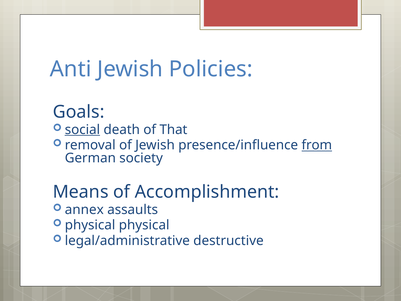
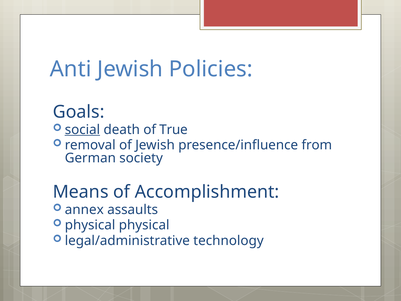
That: That -> True
from underline: present -> none
destructive: destructive -> technology
